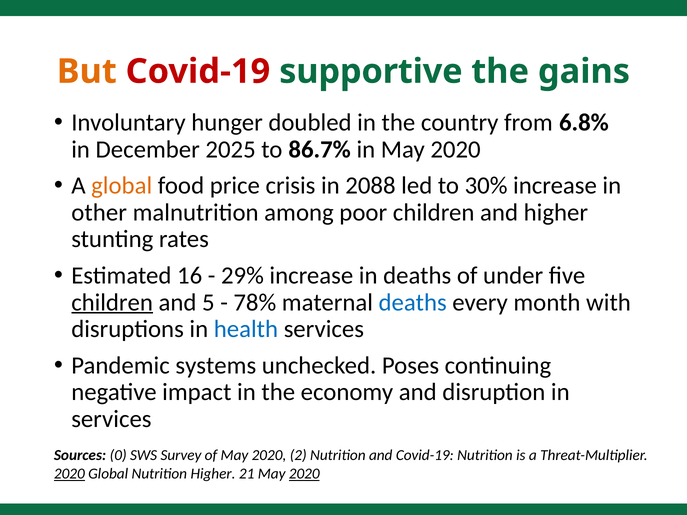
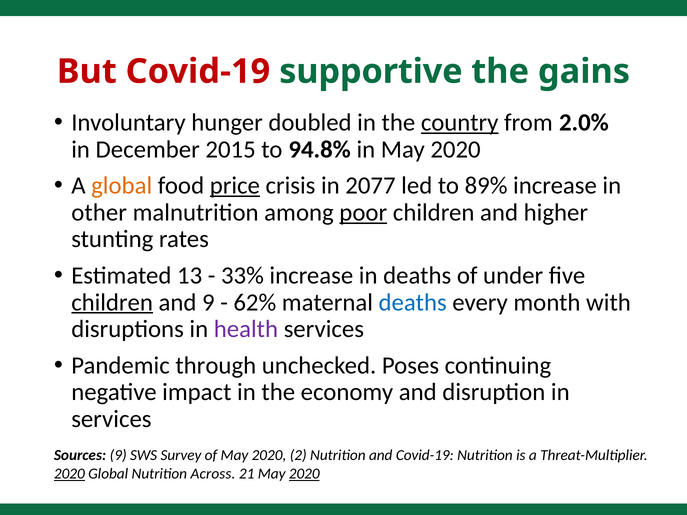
But colour: orange -> red
country underline: none -> present
6.8%: 6.8% -> 2.0%
2025: 2025 -> 2015
86.7%: 86.7% -> 94.8%
price underline: none -> present
2088: 2088 -> 2077
30%: 30% -> 89%
poor underline: none -> present
16: 16 -> 13
29%: 29% -> 33%
and 5: 5 -> 9
78%: 78% -> 62%
health colour: blue -> purple
systems: systems -> through
Sources 0: 0 -> 9
Nutrition Higher: Higher -> Across
